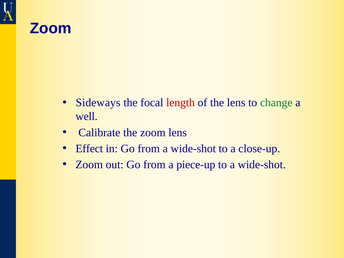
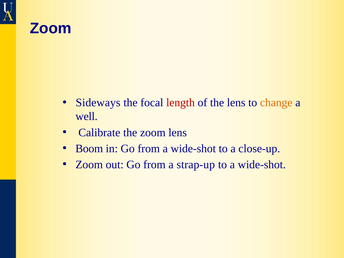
change colour: green -> orange
Effect: Effect -> Boom
piece-up: piece-up -> strap-up
